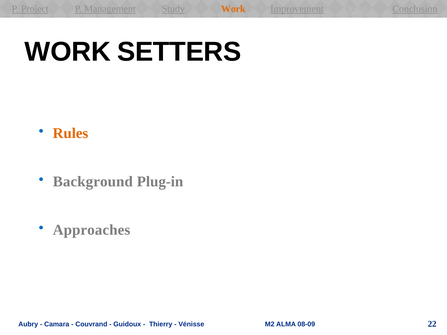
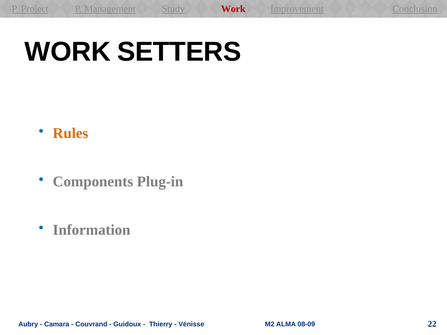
Work at (233, 9) colour: orange -> red
Background: Background -> Components
Approaches: Approaches -> Information
